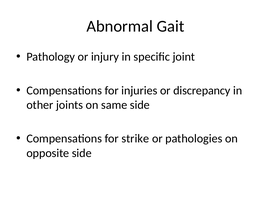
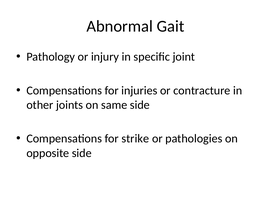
discrepancy: discrepancy -> contracture
